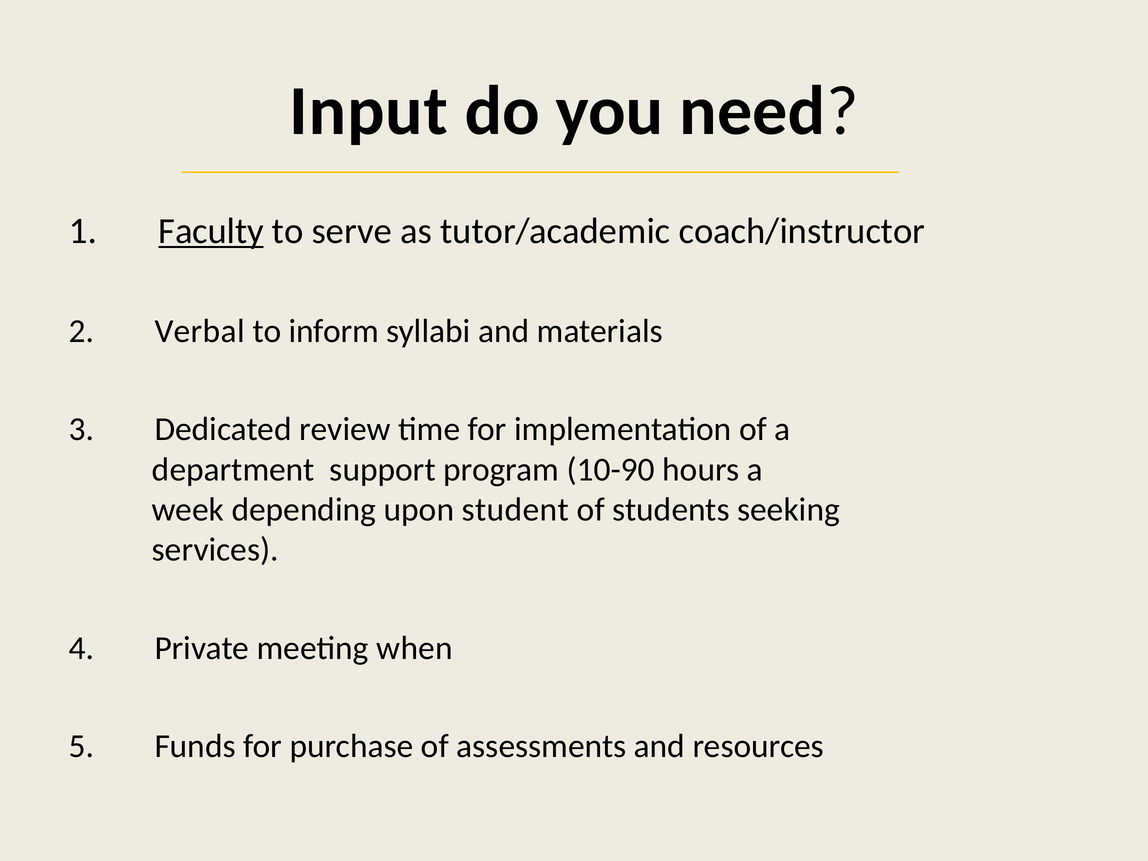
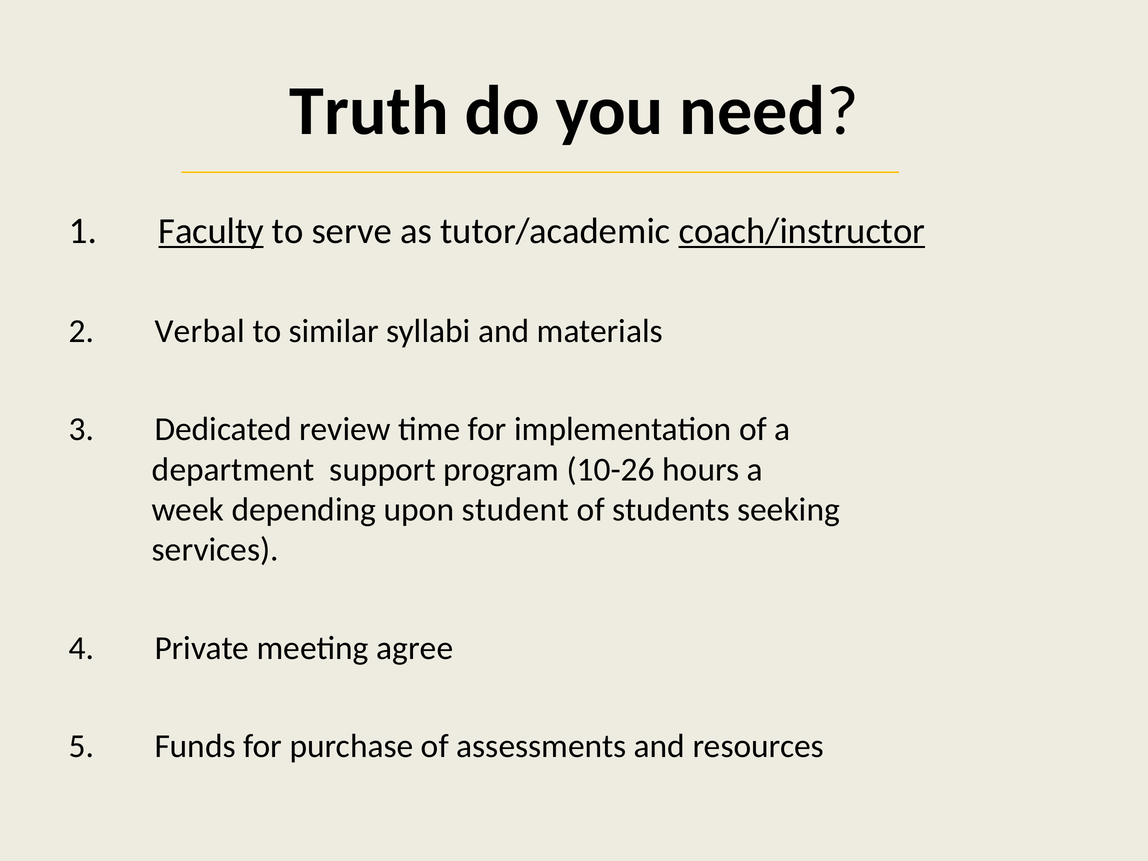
Input: Input -> Truth
coach/instructor underline: none -> present
inform: inform -> similar
10-90: 10-90 -> 10-26
when: when -> agree
